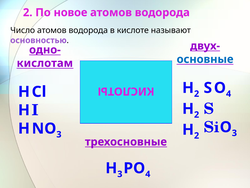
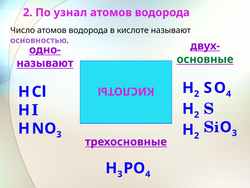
новое: новое -> узнал
основные colour: blue -> green
кислотам at (45, 63): кислотам -> называют
